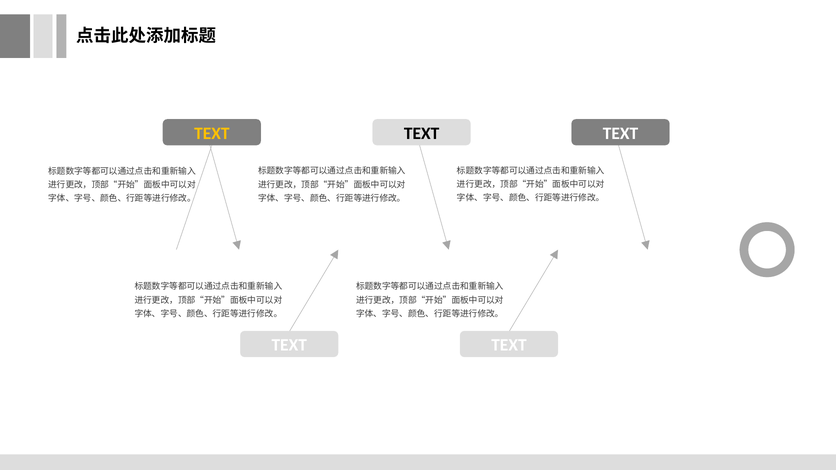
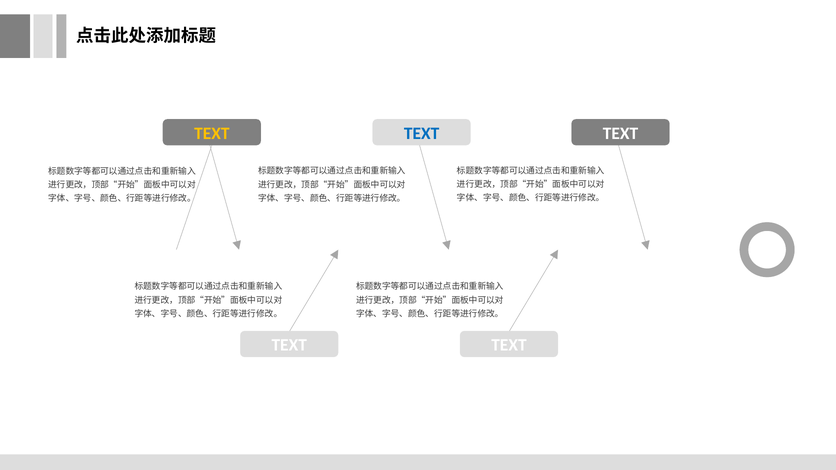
TEXT at (422, 133) colour: black -> blue
